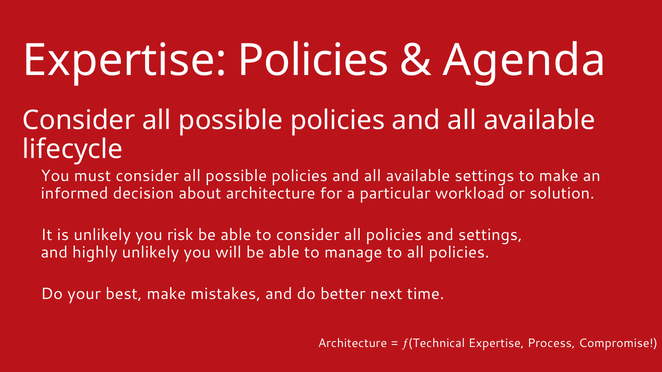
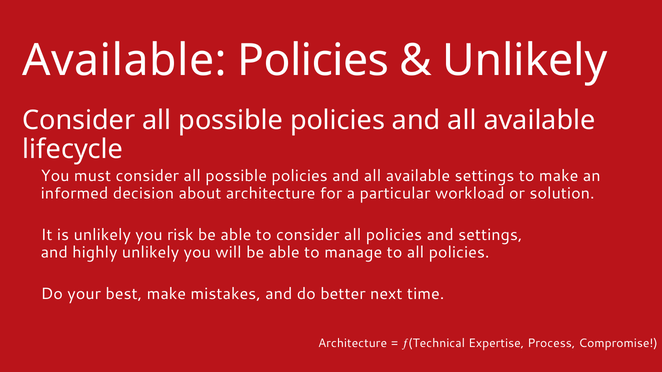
Expertise at (125, 61): Expertise -> Available
Agenda at (525, 61): Agenda -> Unlikely
